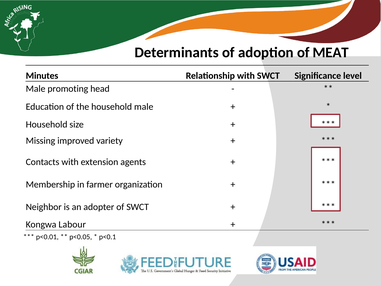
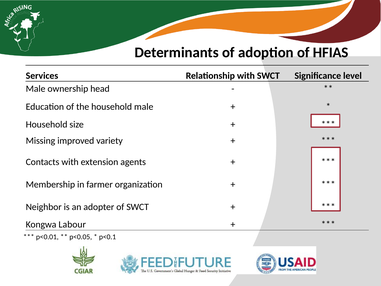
MEAT: MEAT -> HFIAS
Minutes: Minutes -> Services
promoting: promoting -> ownership
